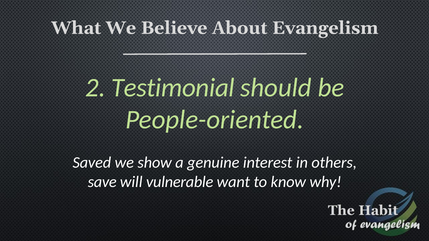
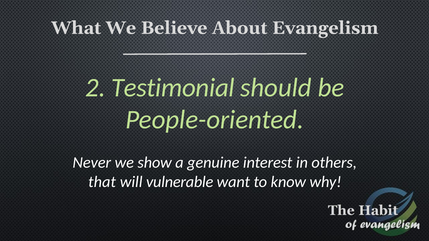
Saved: Saved -> Never
save: save -> that
